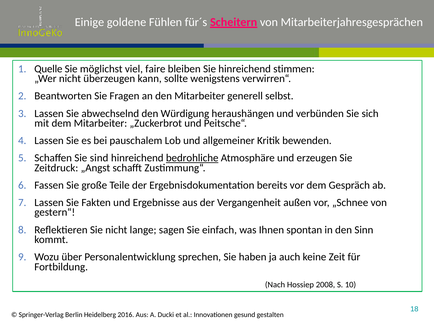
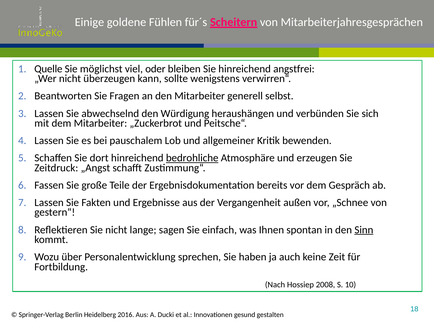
faire: faire -> oder
stimmen: stimmen -> angstfrei
sind: sind -> dort
Sinn underline: none -> present
